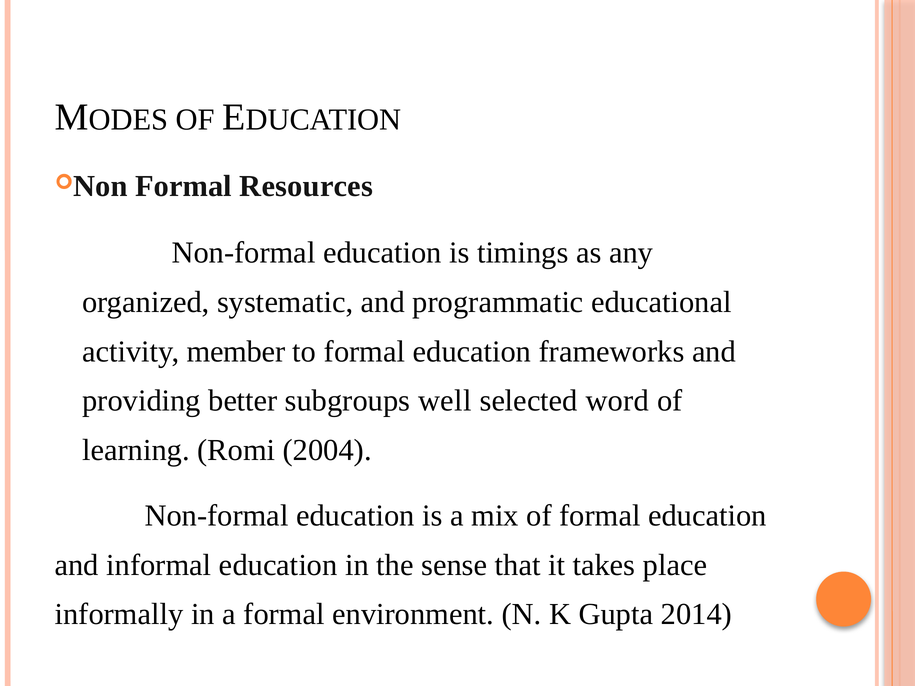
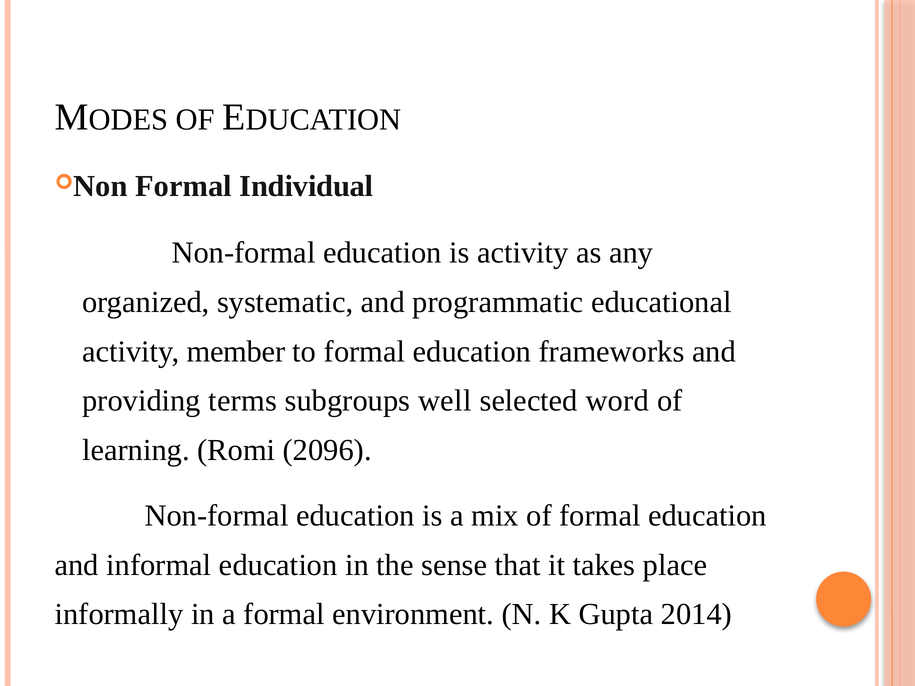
Resources: Resources -> Individual
is timings: timings -> activity
better: better -> terms
2004: 2004 -> 2096
